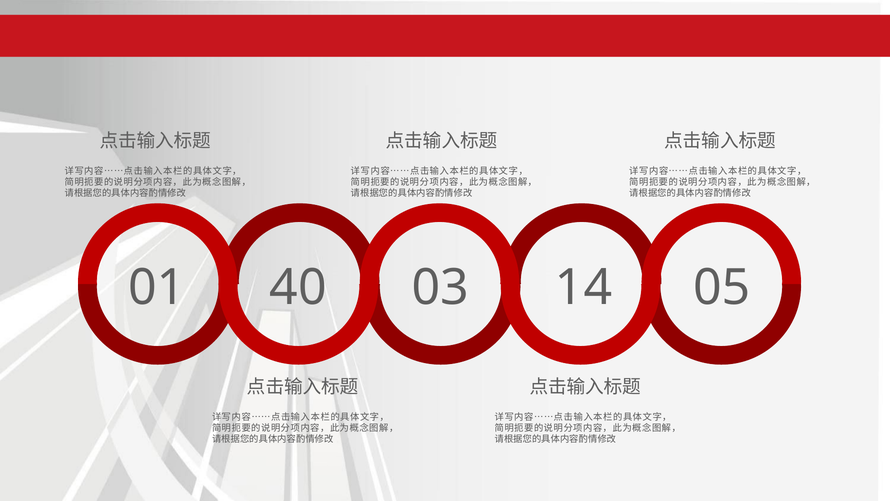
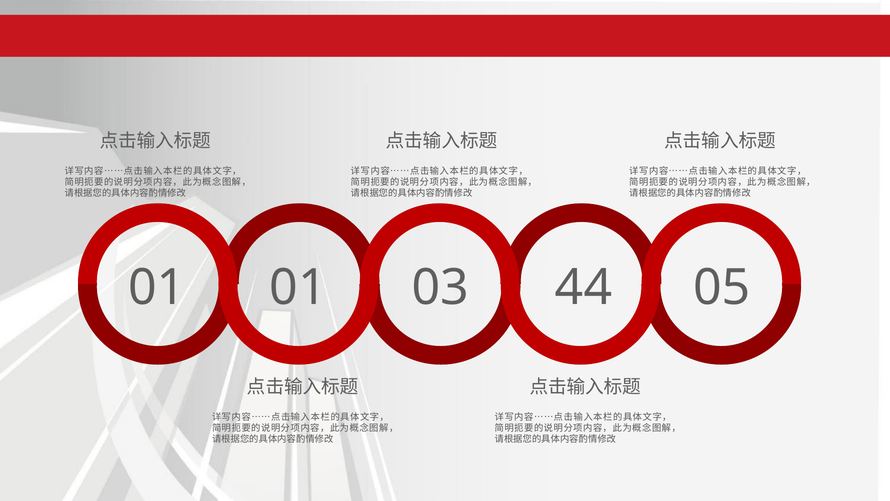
01 40: 40 -> 01
14: 14 -> 44
